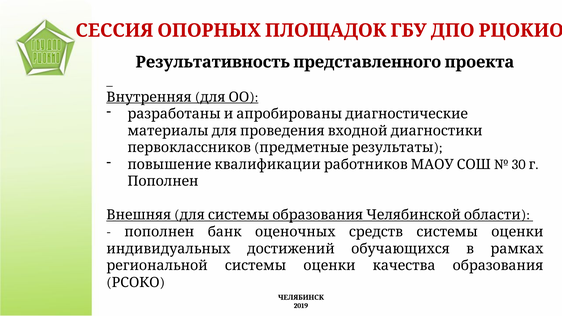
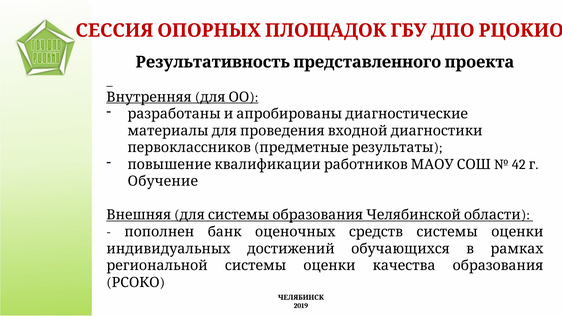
30: 30 -> 42
Пополнен at (163, 181): Пополнен -> Обучение
